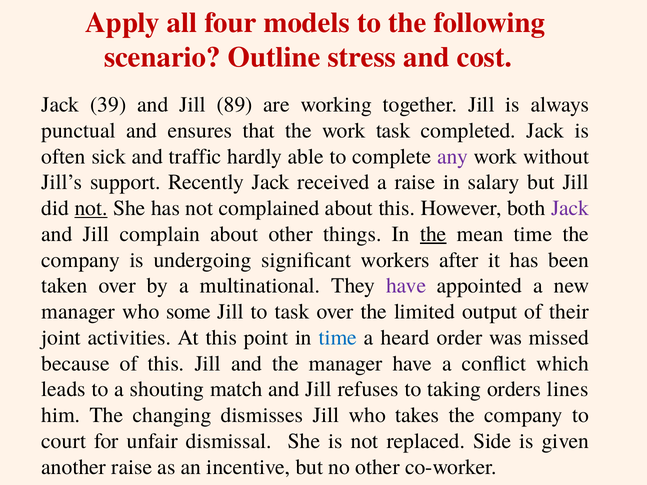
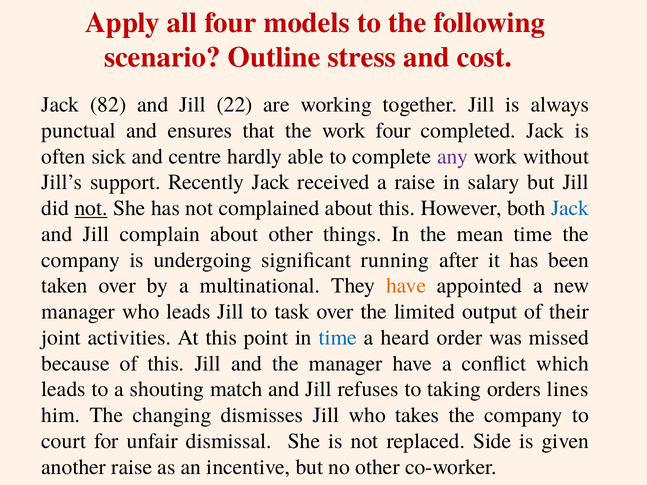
39: 39 -> 82
89: 89 -> 22
work task: task -> four
traffic: traffic -> centre
Jack at (570, 208) colour: purple -> blue
the at (433, 234) underline: present -> none
workers: workers -> running
have at (406, 286) colour: purple -> orange
who some: some -> leads
